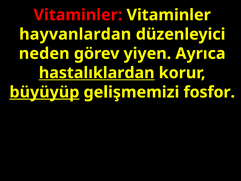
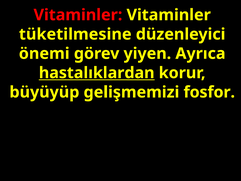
hayvanlardan: hayvanlardan -> tüketilmesine
neden: neden -> önemi
büyüyüp underline: present -> none
